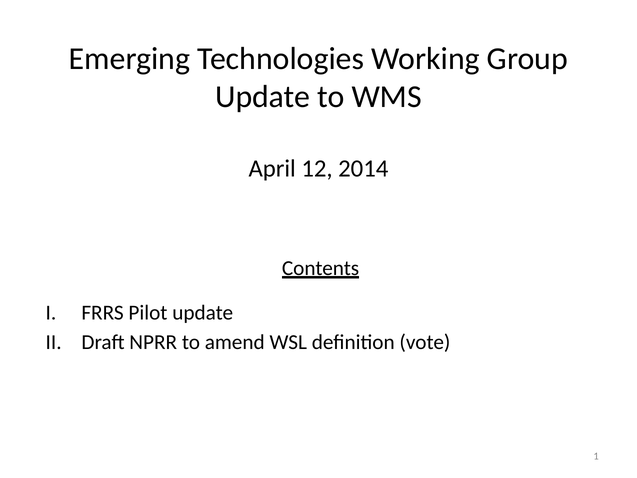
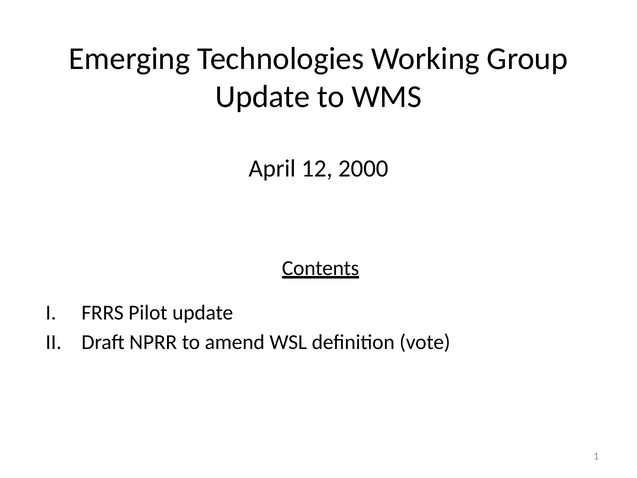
2014: 2014 -> 2000
